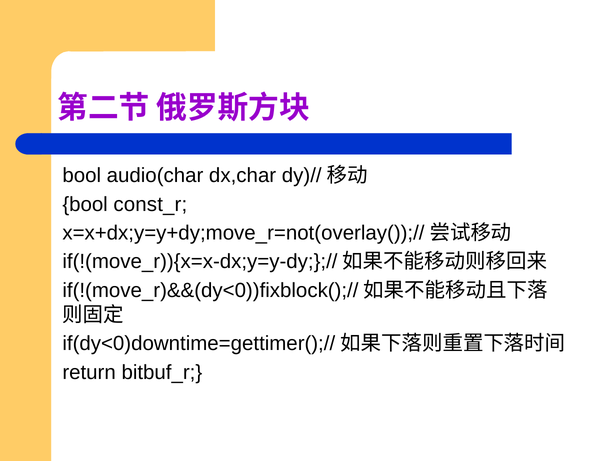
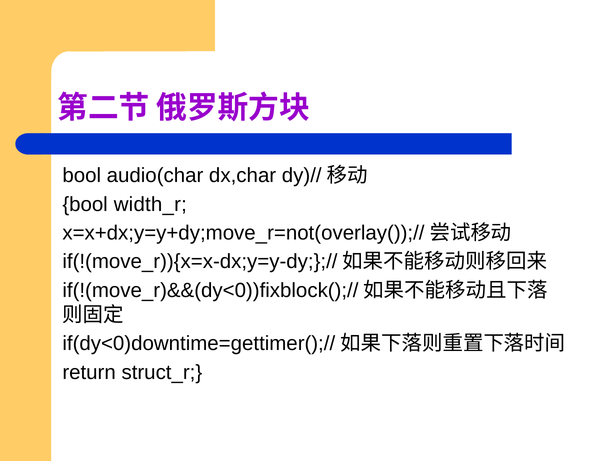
const_r: const_r -> width_r
bitbuf_r: bitbuf_r -> struct_r
